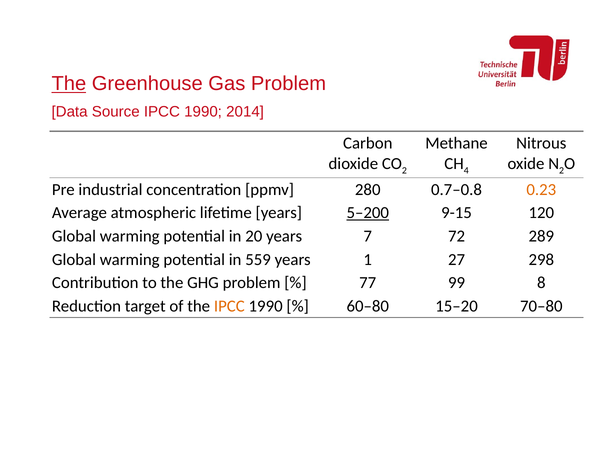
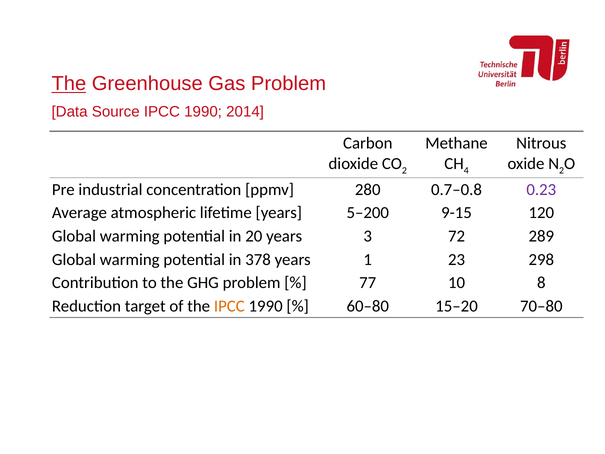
0.23 colour: orange -> purple
5–200 underline: present -> none
7: 7 -> 3
559: 559 -> 378
27: 27 -> 23
99: 99 -> 10
